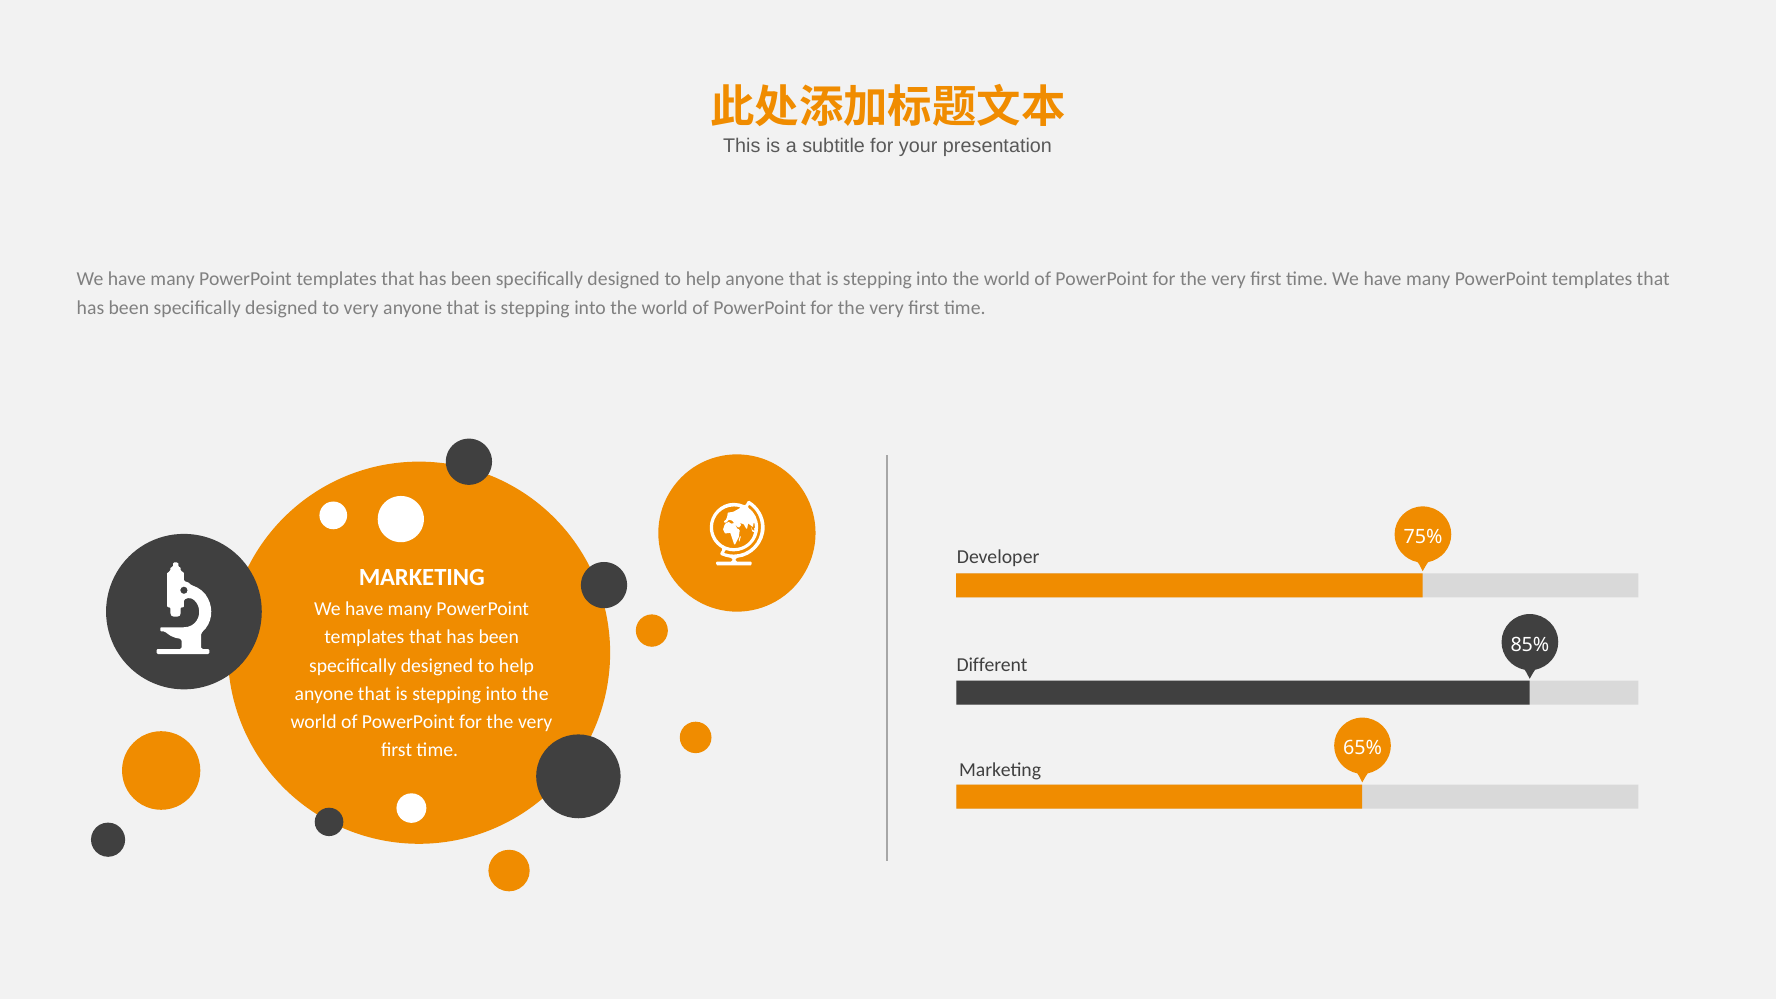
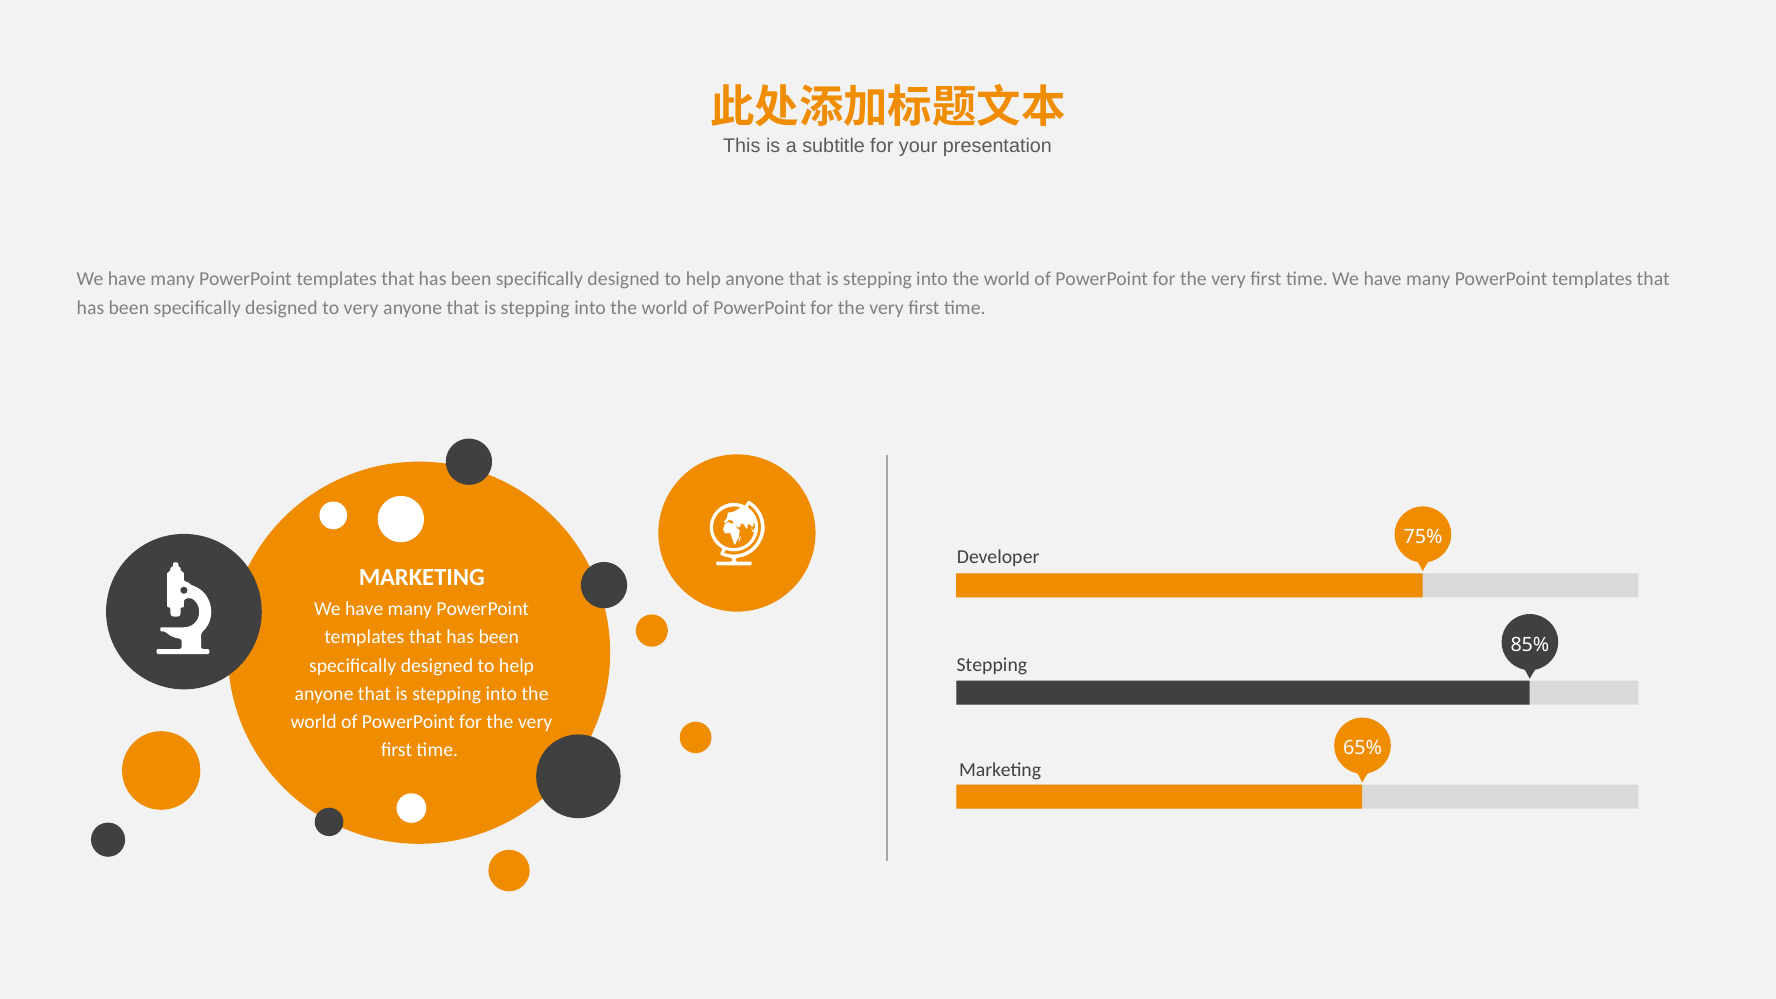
Different at (992, 665): Different -> Stepping
